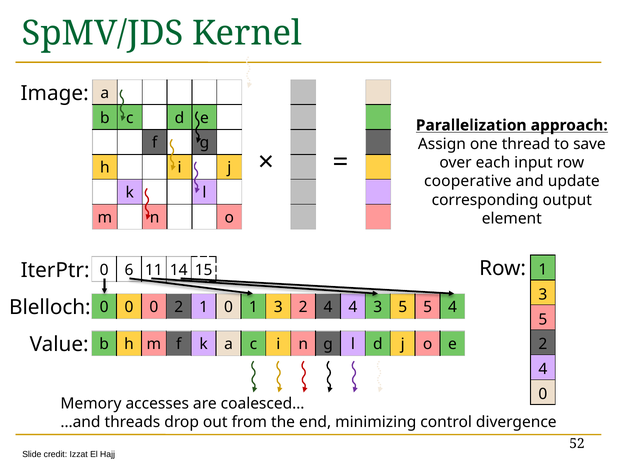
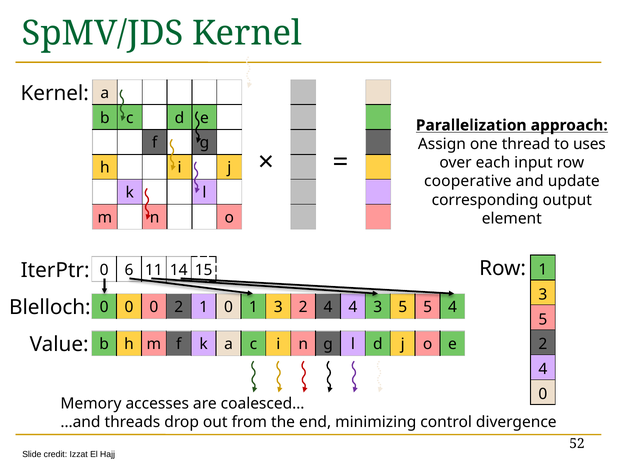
Image at (55, 93): Image -> Kernel
save: save -> uses
